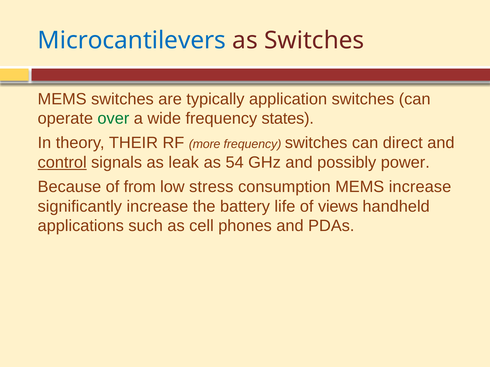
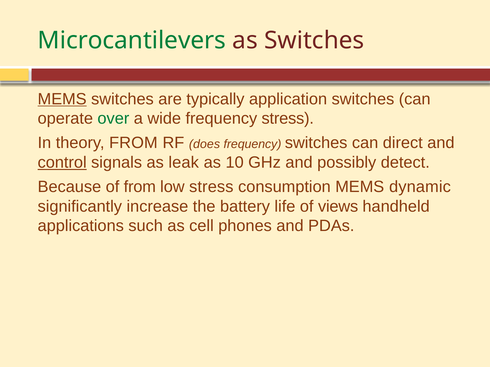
Microcantilevers colour: blue -> green
MEMS at (62, 99) underline: none -> present
frequency states: states -> stress
theory THEIR: THEIR -> FROM
more: more -> does
54: 54 -> 10
power: power -> detect
MEMS increase: increase -> dynamic
